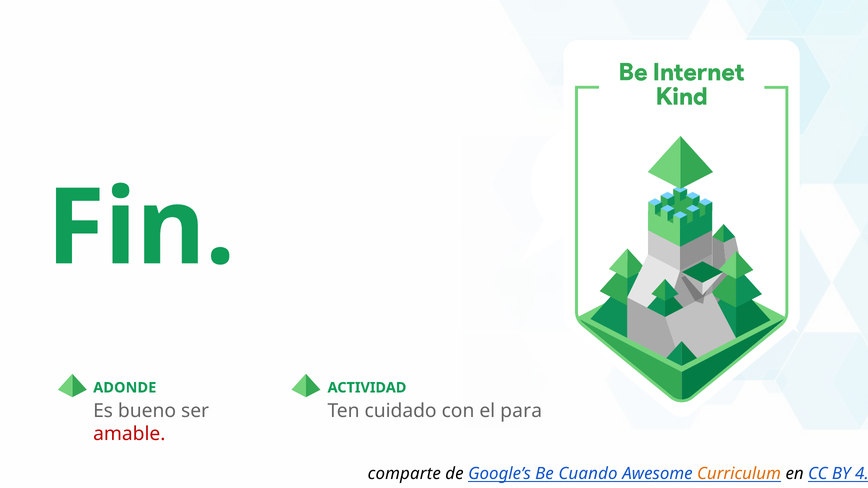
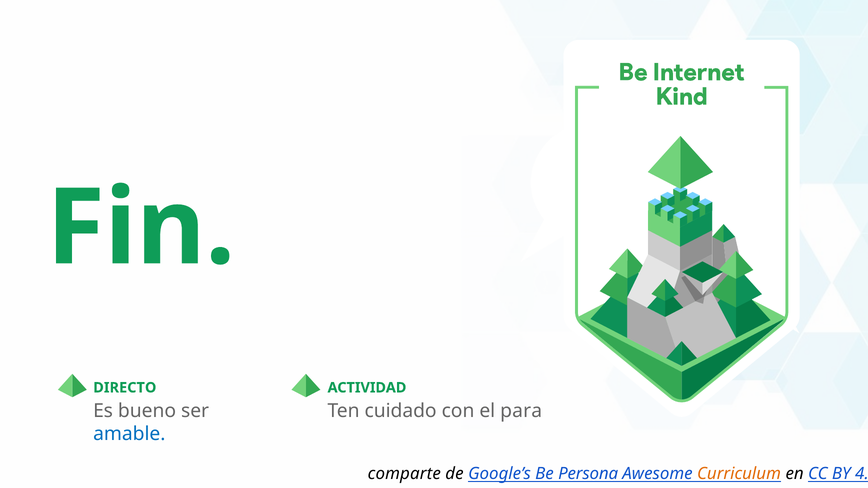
ADONDE: ADONDE -> DIRECTO
amable colour: red -> blue
Cuando: Cuando -> Persona
